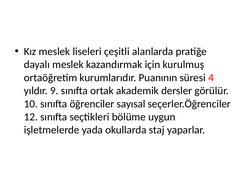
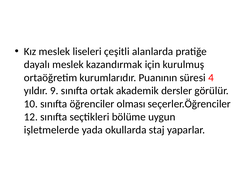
sayısal: sayısal -> olması
